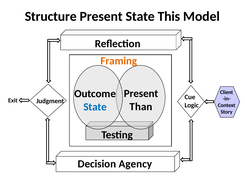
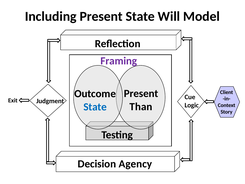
Structure: Structure -> Including
This: This -> Will
Framing colour: orange -> purple
